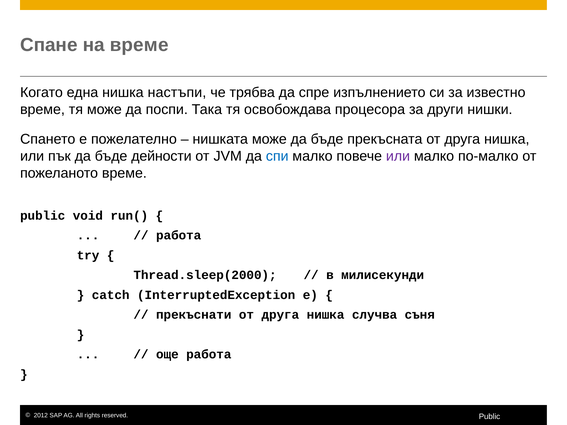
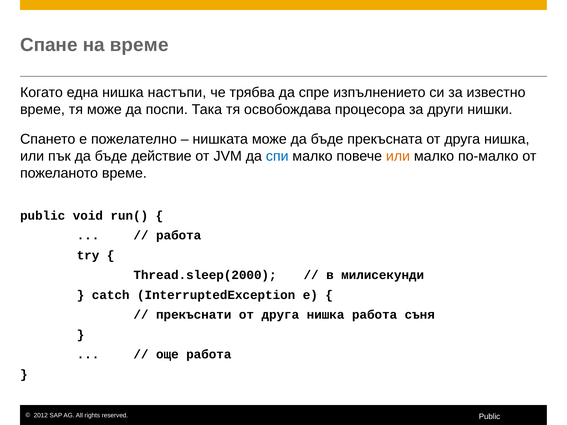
дейности: дейности -> действие
или at (398, 156) colour: purple -> orange
нишка случва: случва -> работа
